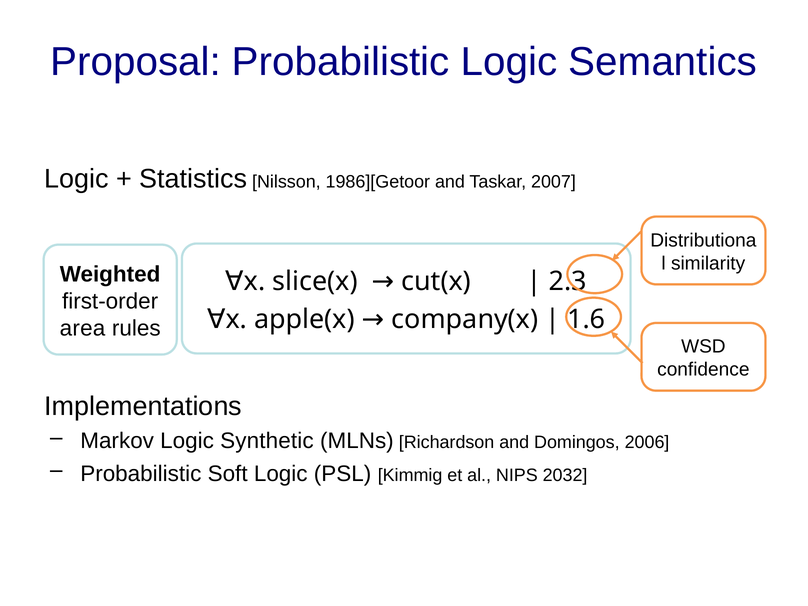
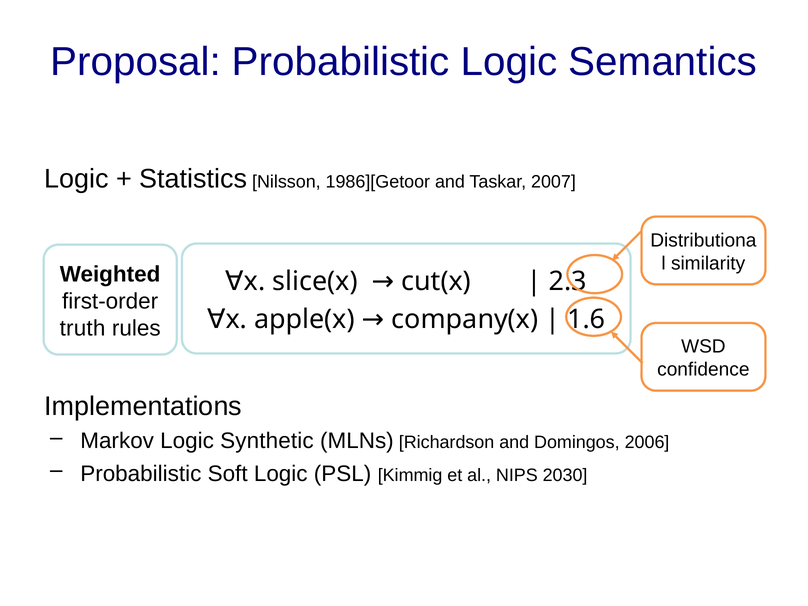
area: area -> truth
2032: 2032 -> 2030
